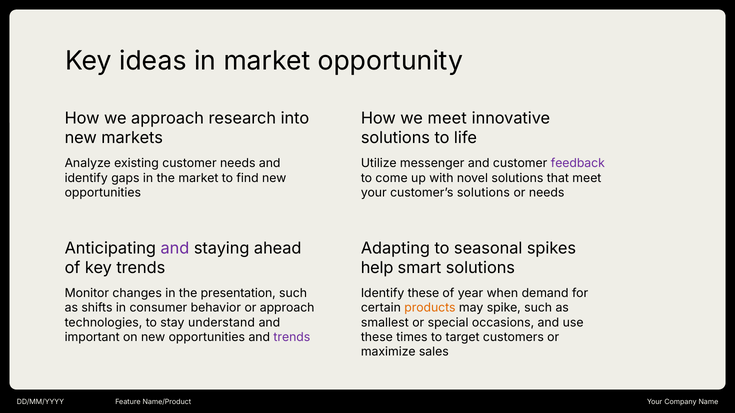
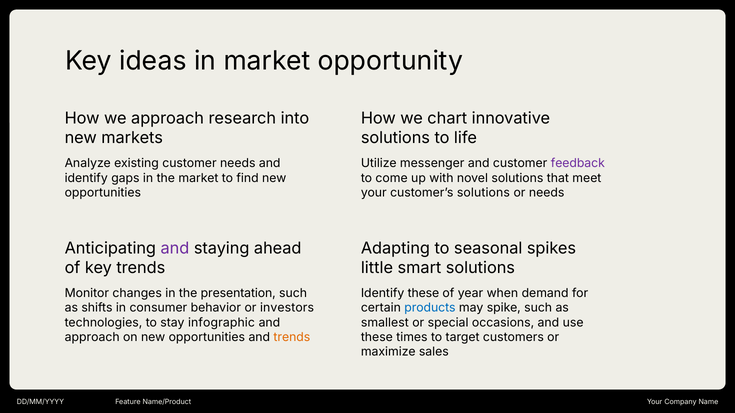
we meet: meet -> chart
help: help -> little
or approach: approach -> investors
products colour: orange -> blue
understand: understand -> infographic
important at (92, 338): important -> approach
trends at (292, 338) colour: purple -> orange
